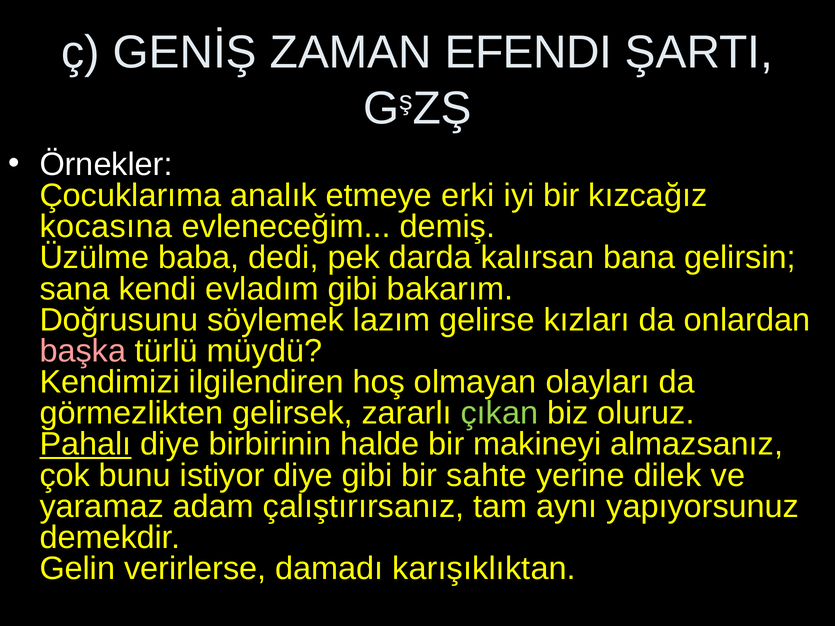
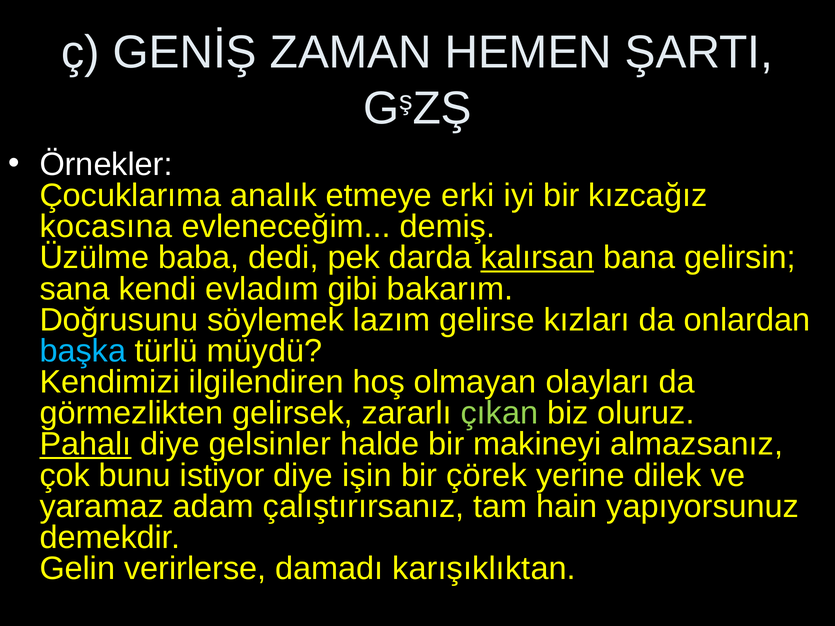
EFENDI: EFENDI -> HEMEN
kalırsan underline: none -> present
başka colour: pink -> light blue
birbirinin: birbirinin -> gelsinler
diye gibi: gibi -> işin
sahte: sahte -> çörek
aynı: aynı -> hain
